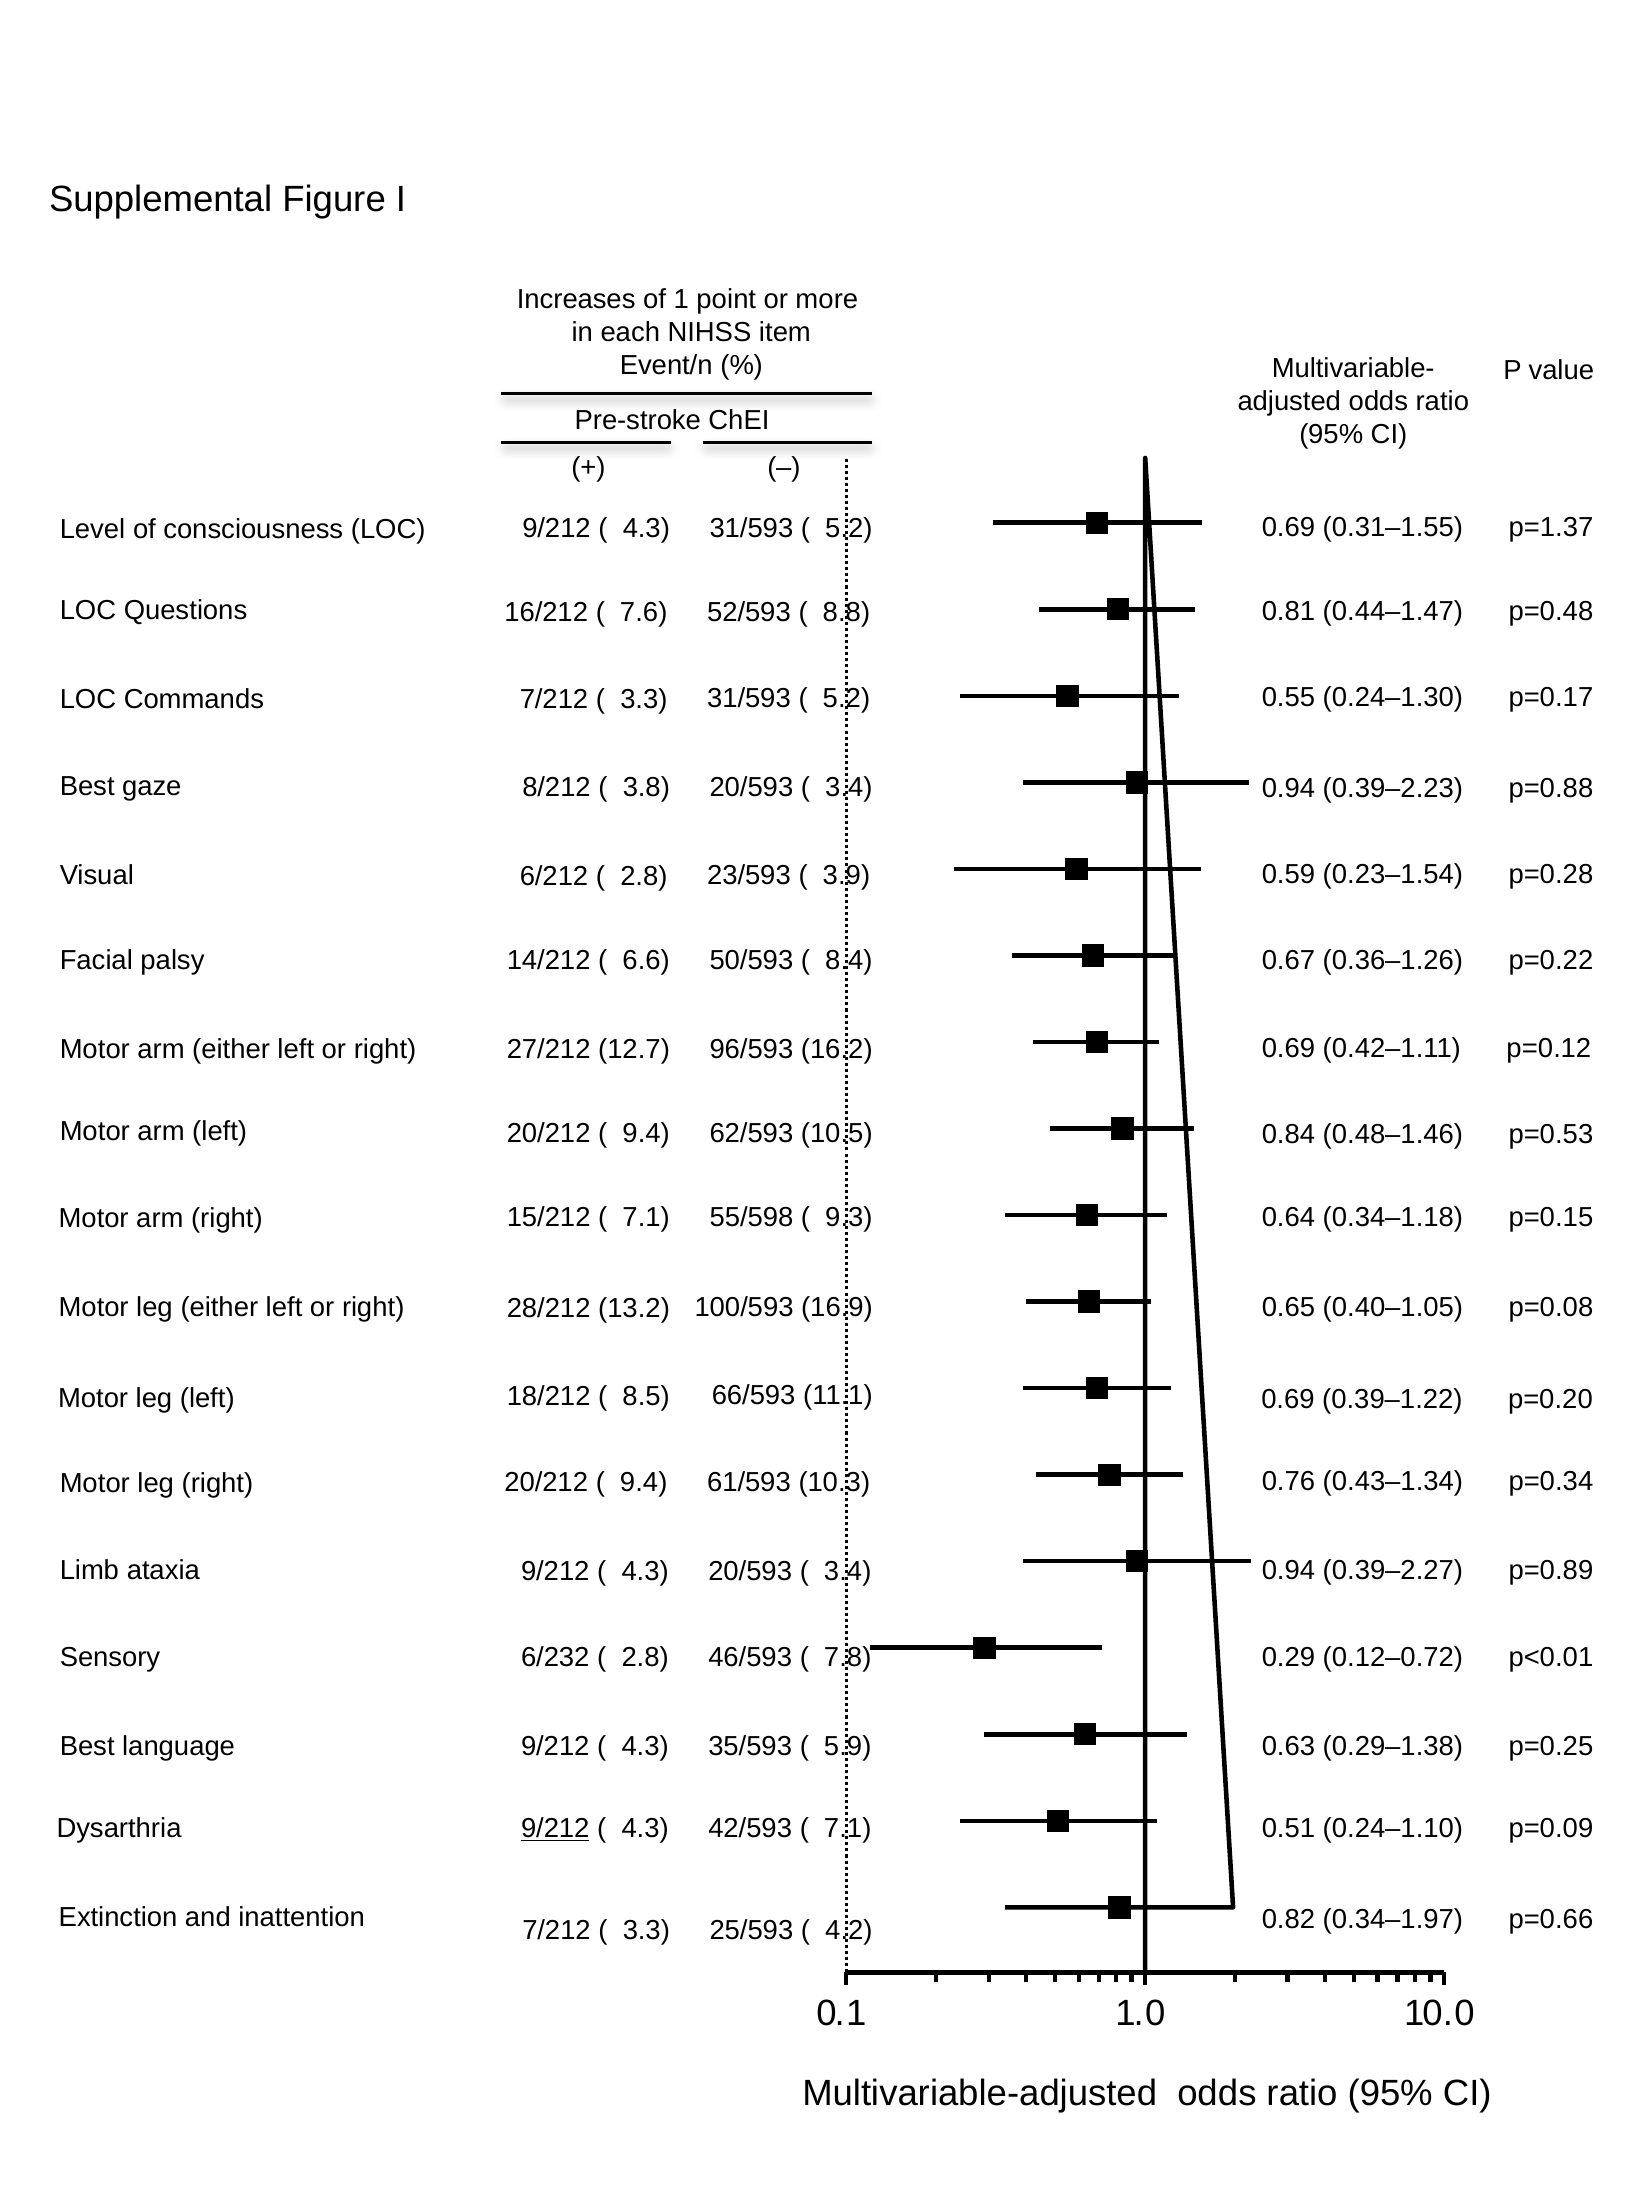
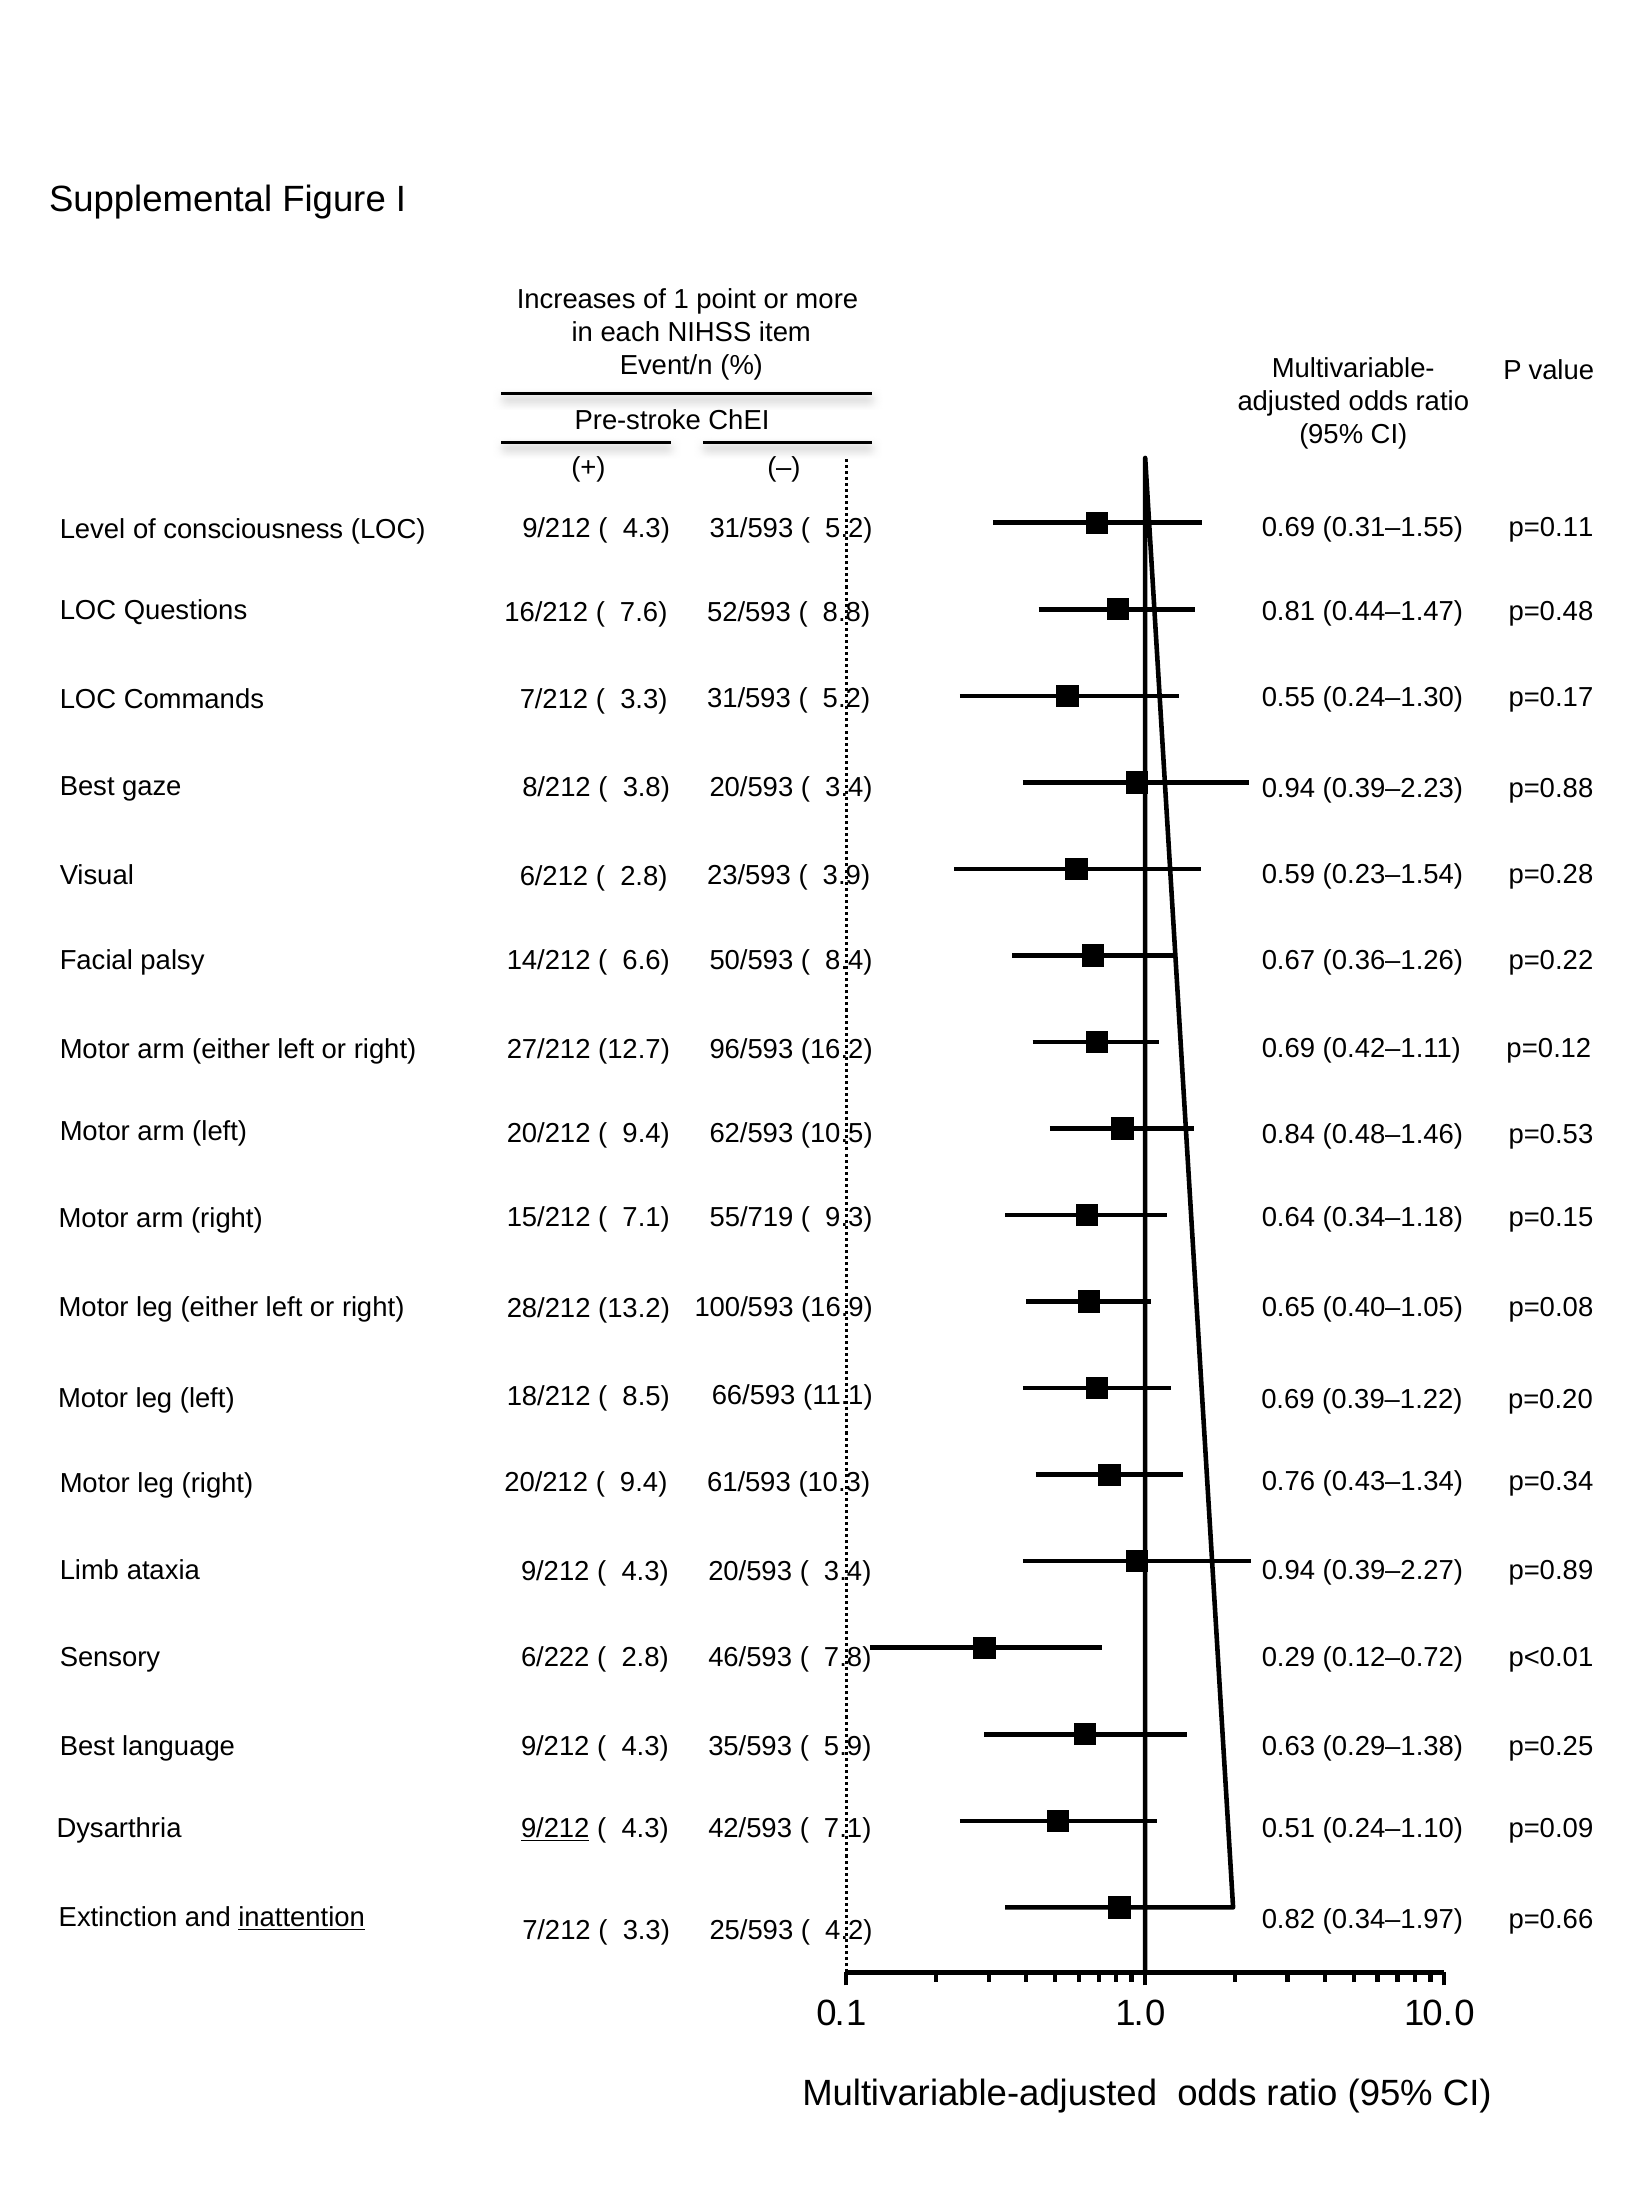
p=1.37: p=1.37 -> p=0.11
55/598: 55/598 -> 55/719
6/232: 6/232 -> 6/222
inattention underline: none -> present
